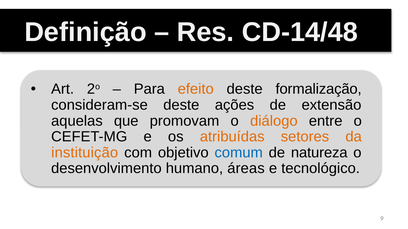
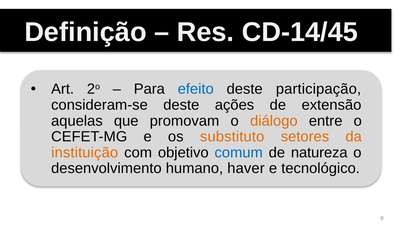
CD-14/48: CD-14/48 -> CD-14/45
efeito colour: orange -> blue
formalização: formalização -> participação
atribuídas: atribuídas -> substituto
áreas: áreas -> haver
